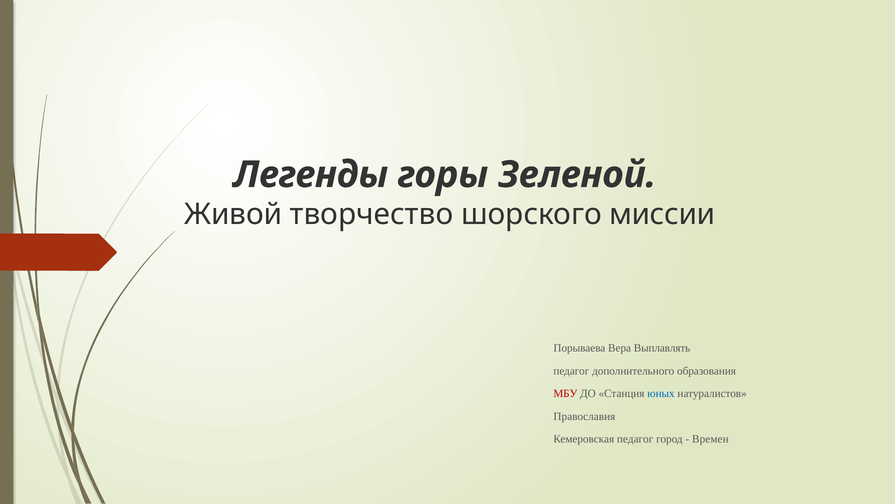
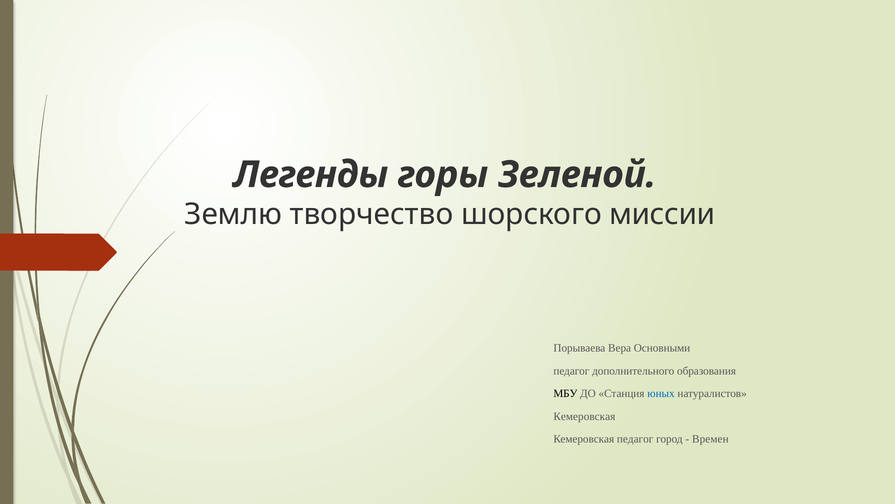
Живой: Живой -> Землю
Выплавлять: Выплавлять -> Основными
МБУ colour: red -> black
Православия at (584, 416): Православия -> Кемеровская
